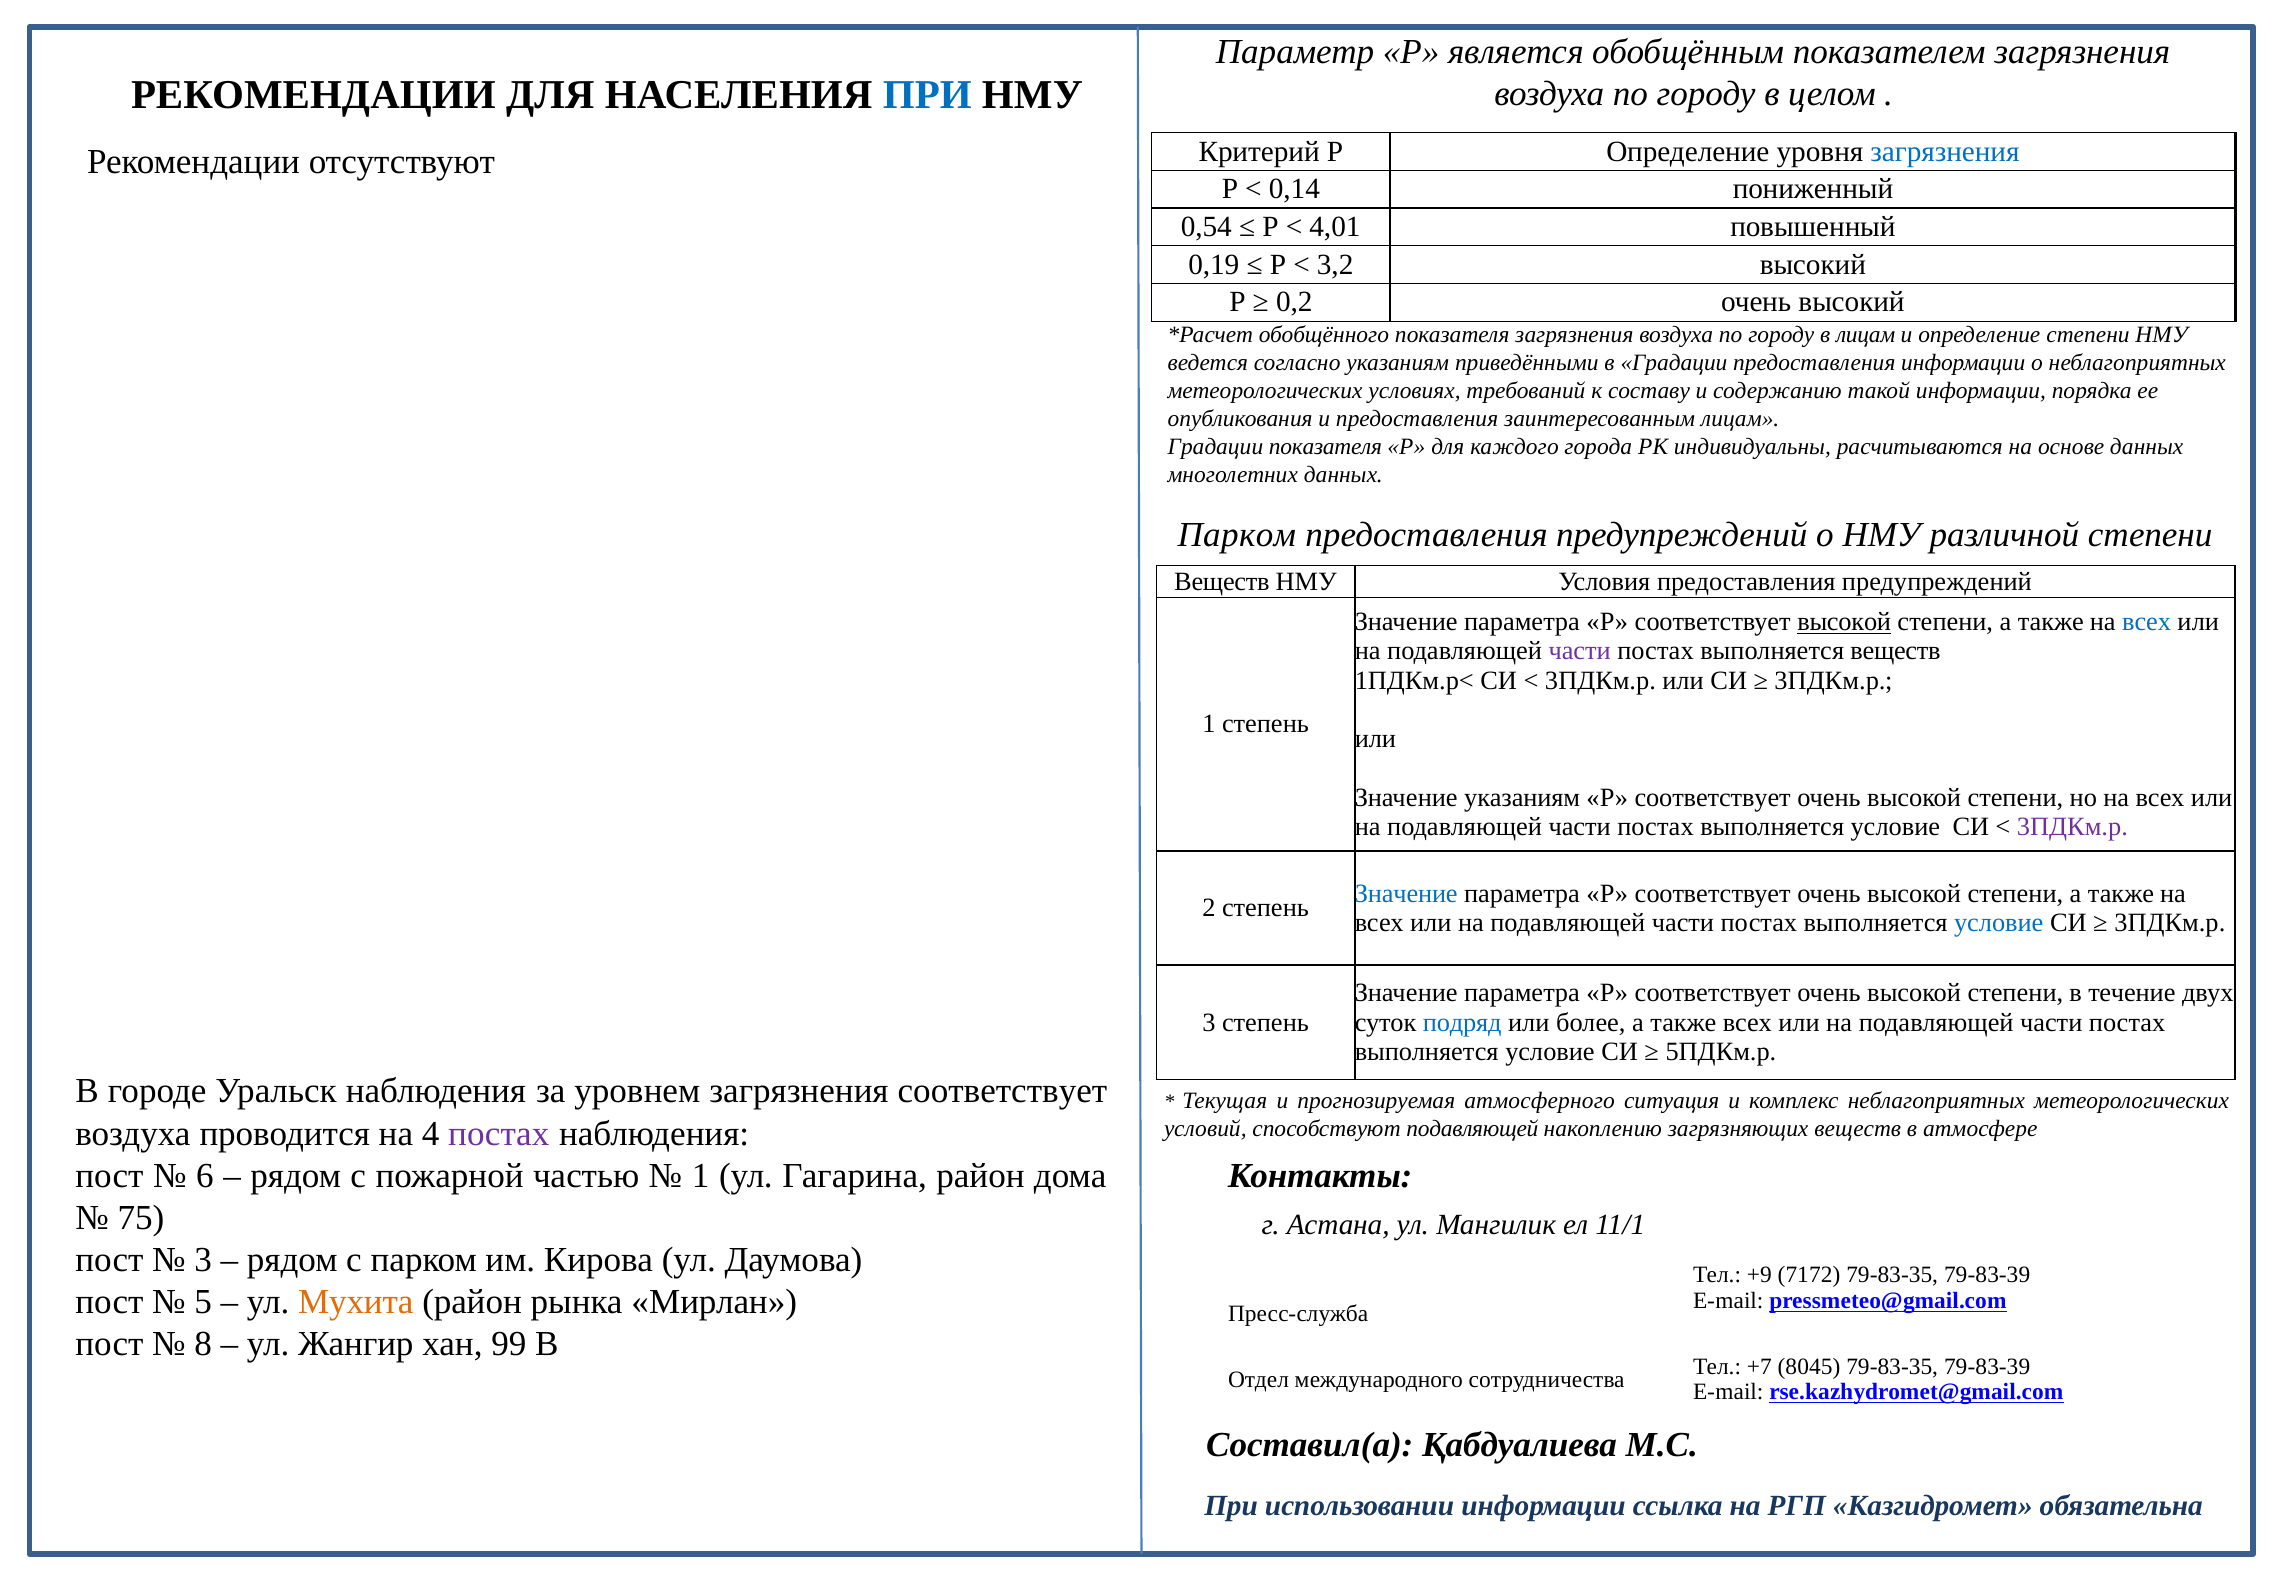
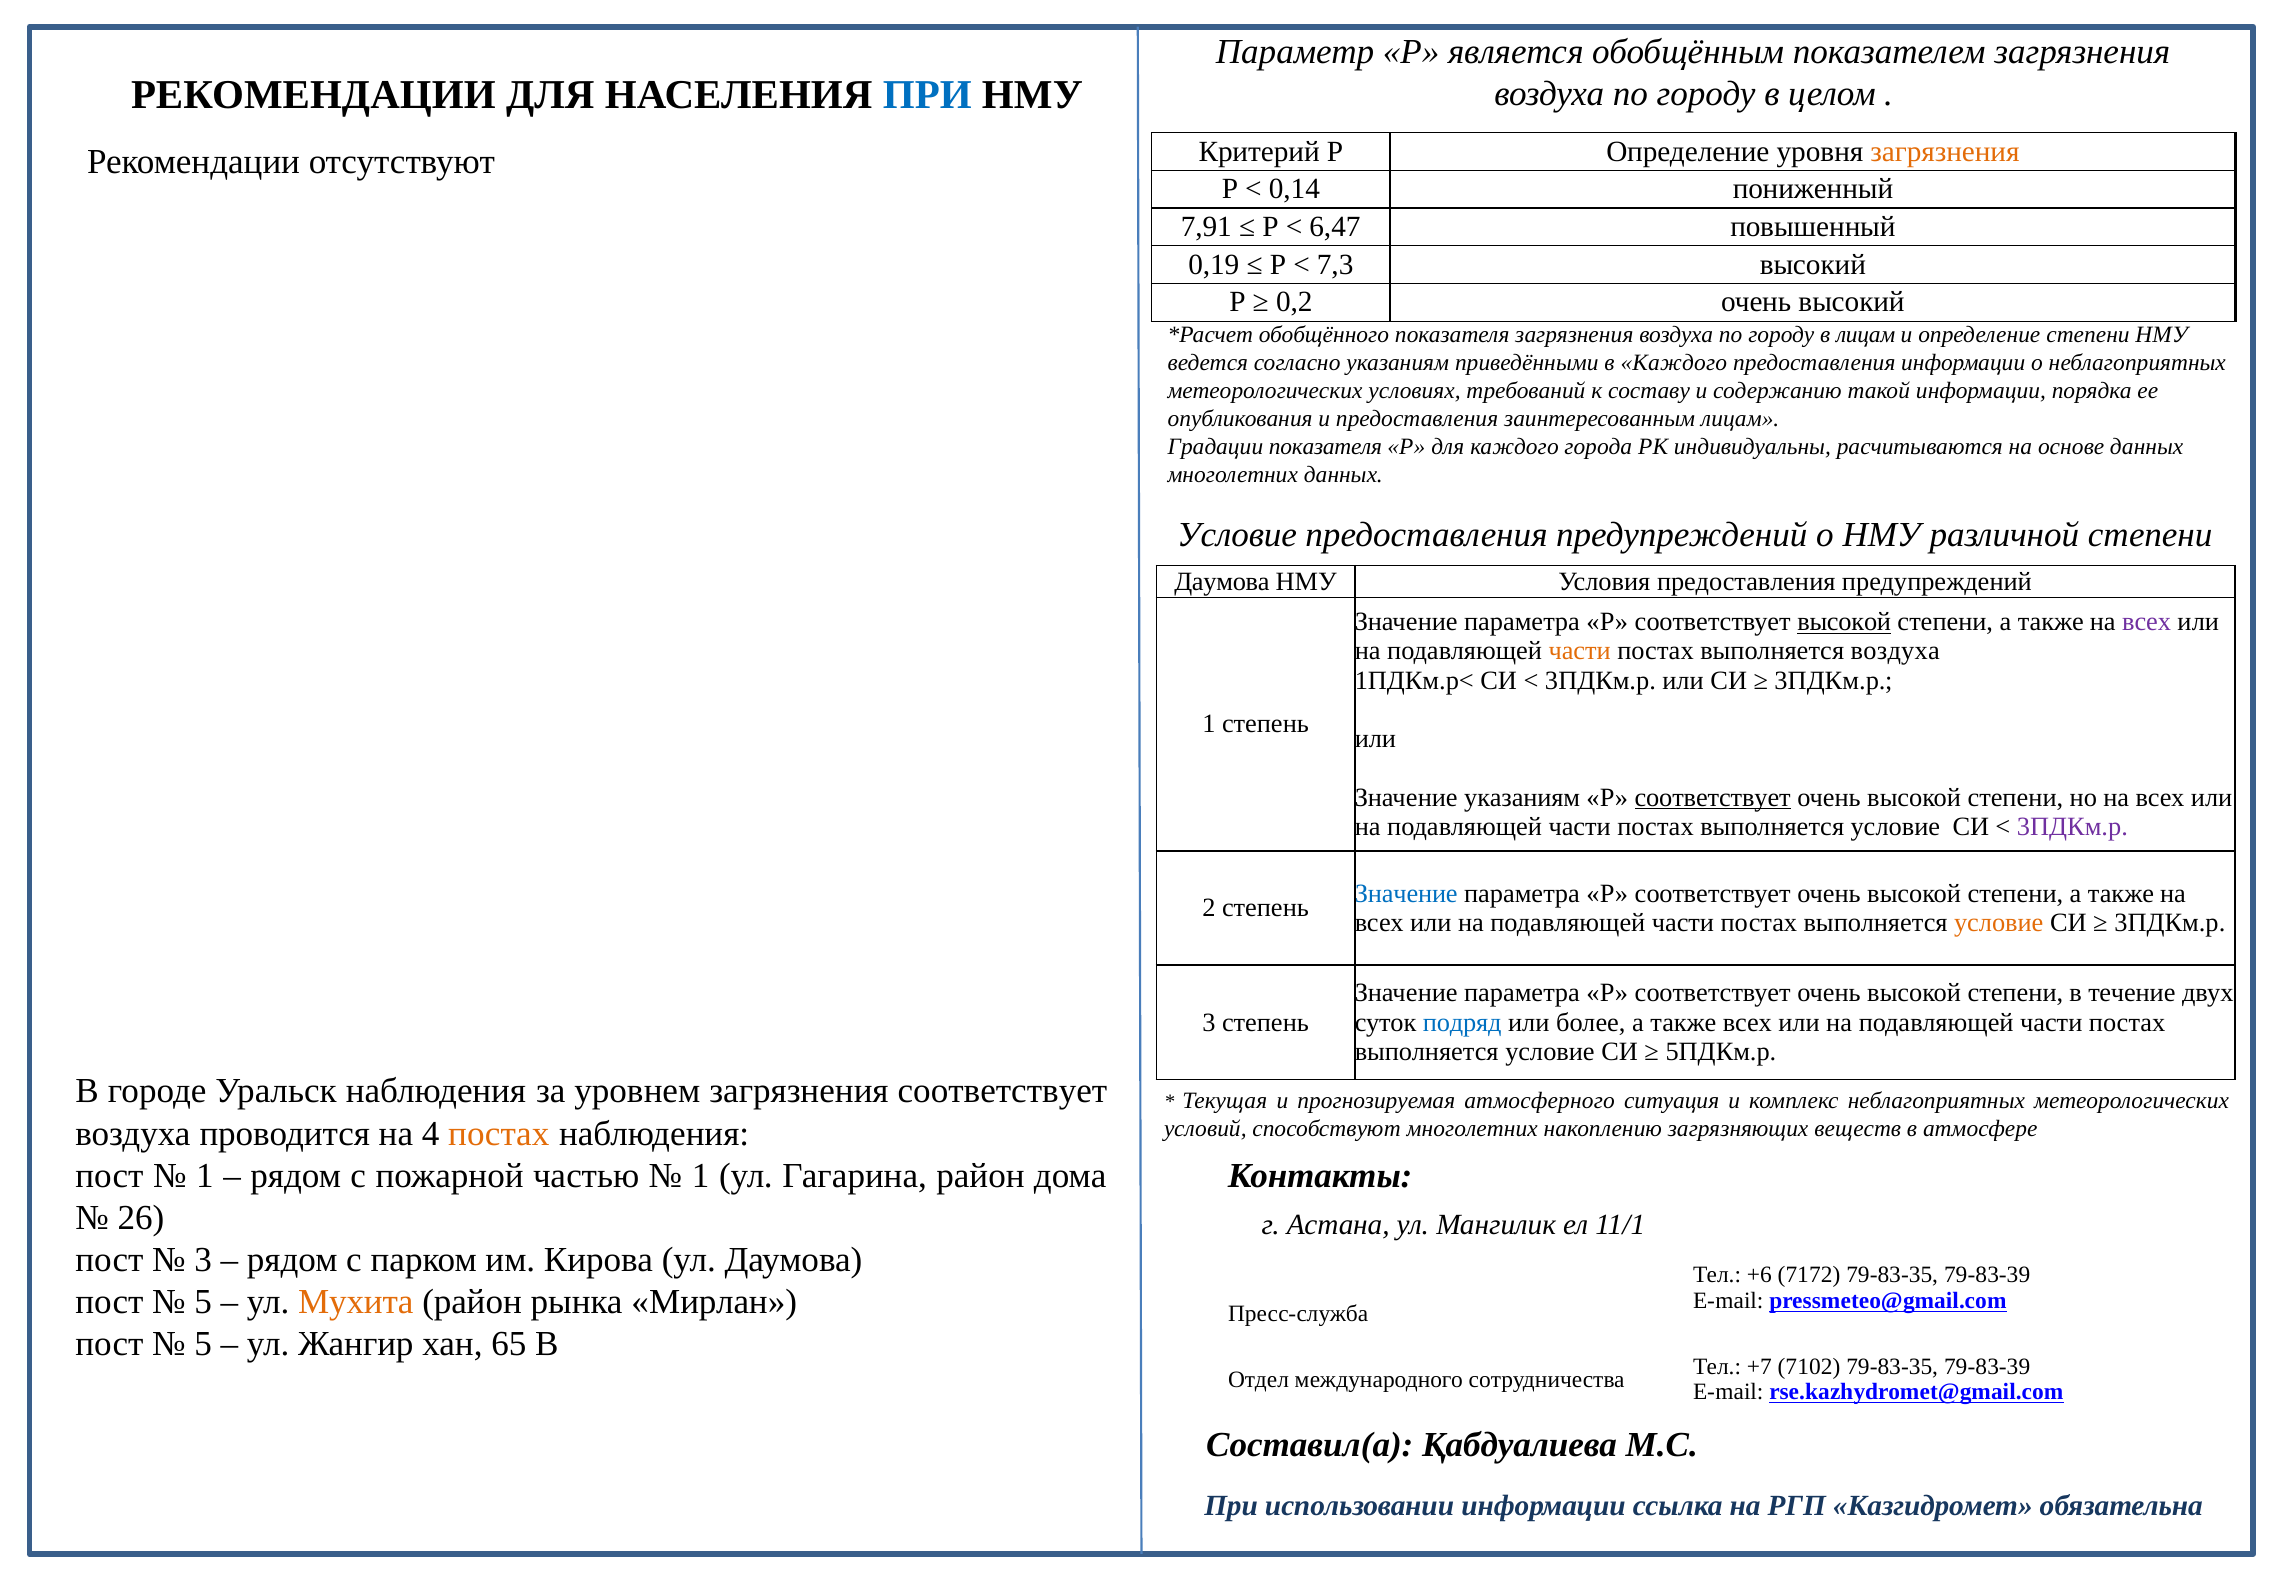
загрязнения at (1945, 151) colour: blue -> orange
0,54: 0,54 -> 7,91
4,01: 4,01 -> 6,47
3,2: 3,2 -> 7,3
в Градации: Градации -> Каждого
Парком at (1237, 535): Парком -> Условие
Веществ at (1222, 581): Веществ -> Даумова
всех at (2147, 622) colour: blue -> purple
части at (1580, 651) colour: purple -> orange
выполняется веществ: веществ -> воздуха
соответствует at (1713, 797) underline: none -> present
условие at (1999, 923) colour: blue -> orange
постах at (499, 1133) colour: purple -> orange
способствуют подавляющей: подавляющей -> многолетних
6 at (205, 1175): 6 -> 1
75: 75 -> 26
+9: +9 -> +6
8 at (203, 1344): 8 -> 5
99: 99 -> 65
8045: 8045 -> 7102
